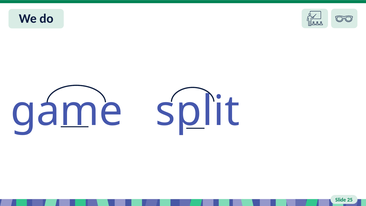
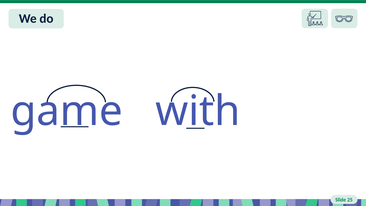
split: split -> with
